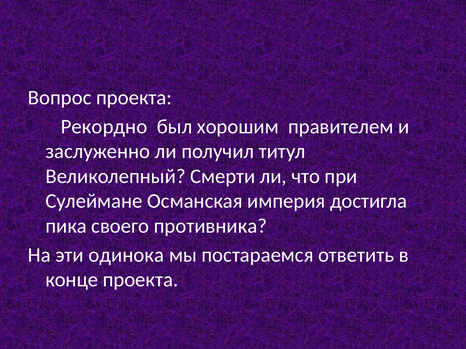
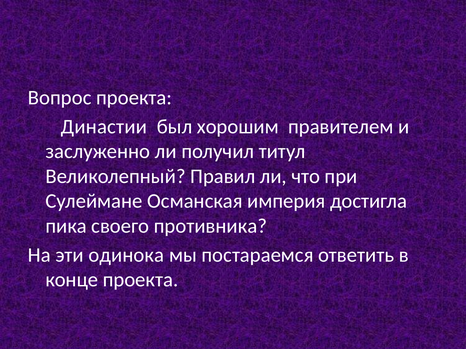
Рекордно: Рекордно -> Династии
Смерти: Смерти -> Правил
